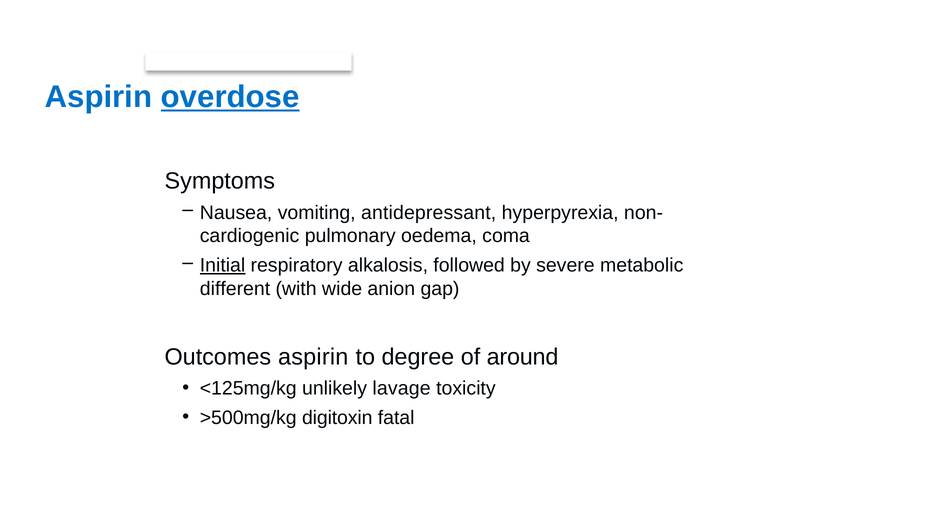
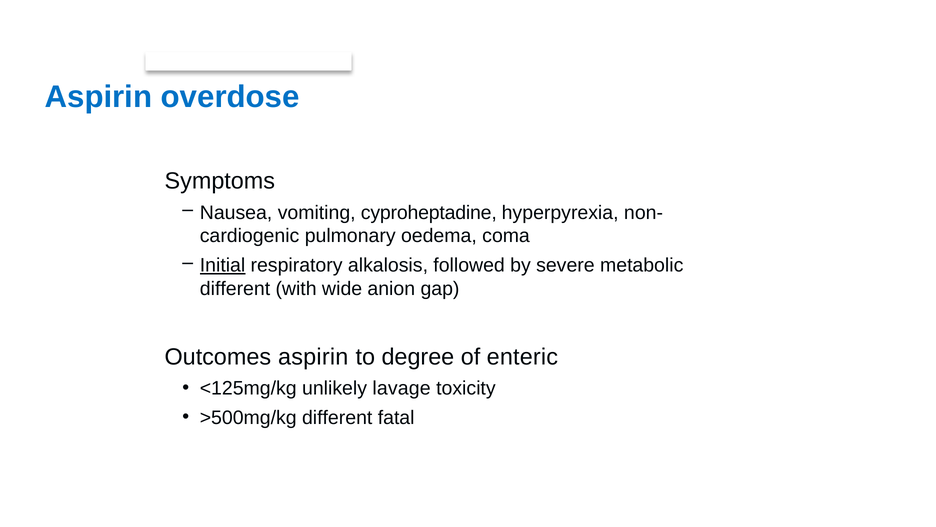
overdose underline: present -> none
antidepressant: antidepressant -> cyproheptadine
around: around -> enteric
>500mg/kg digitoxin: digitoxin -> different
